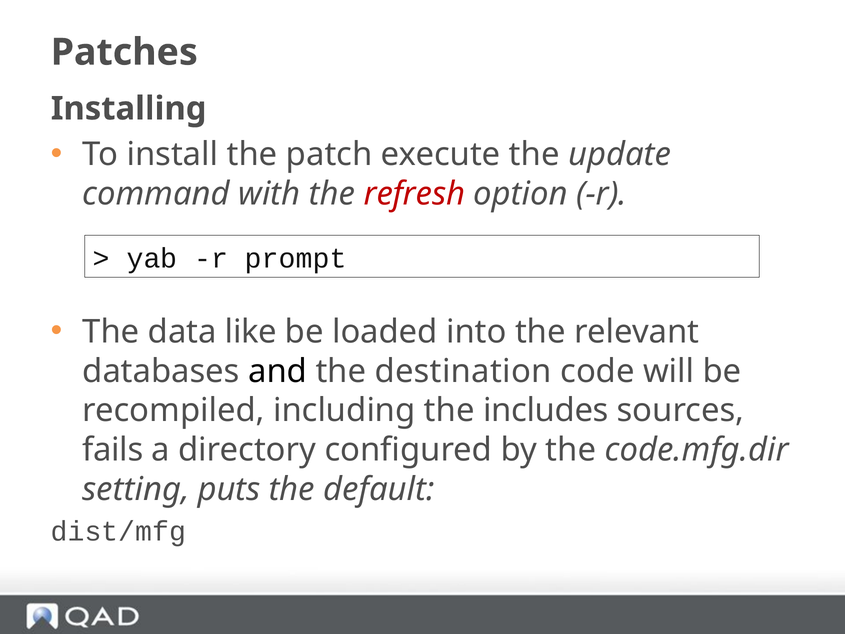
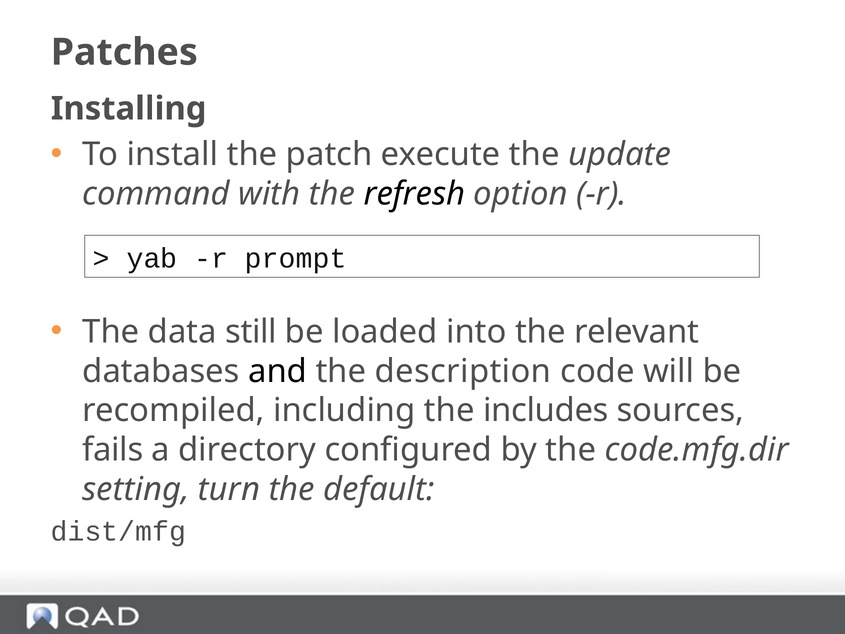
refresh colour: red -> black
like: like -> still
destination: destination -> description
puts: puts -> turn
